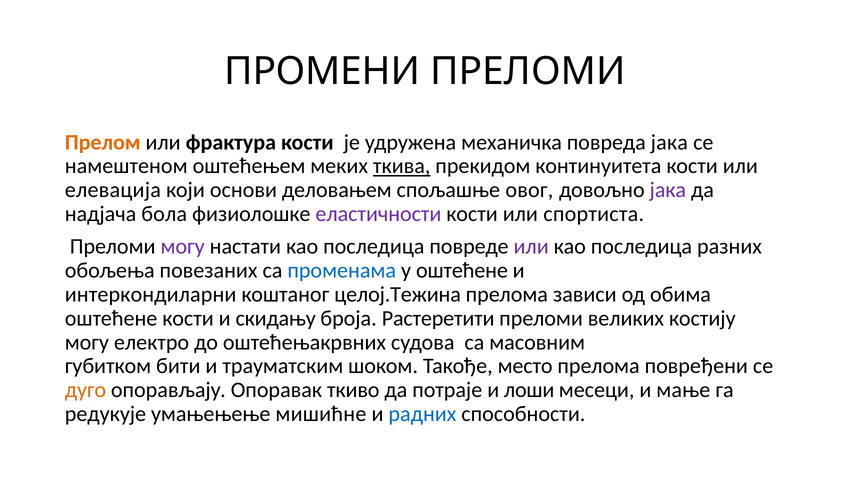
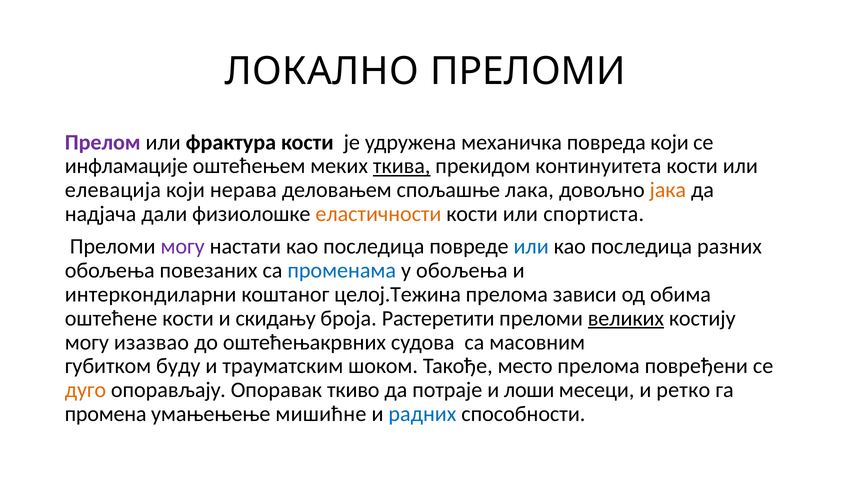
ПРОМЕНИ: ПРОМЕНИ -> ЛОКАЛНО
Прелом colour: orange -> purple
повреда јака: јака -> који
намештеном: намештеном -> инфламације
основи: основи -> нерава
овог: овог -> лака
јака at (668, 190) colour: purple -> orange
бола: бола -> дали
еластичности colour: purple -> orange
или at (531, 247) colour: purple -> blue
у оштећене: оштећене -> обољења
великих underline: none -> present
електро: електро -> изазвао
бити: бити -> буду
мање: мање -> ретко
редукује: редукује -> промена
